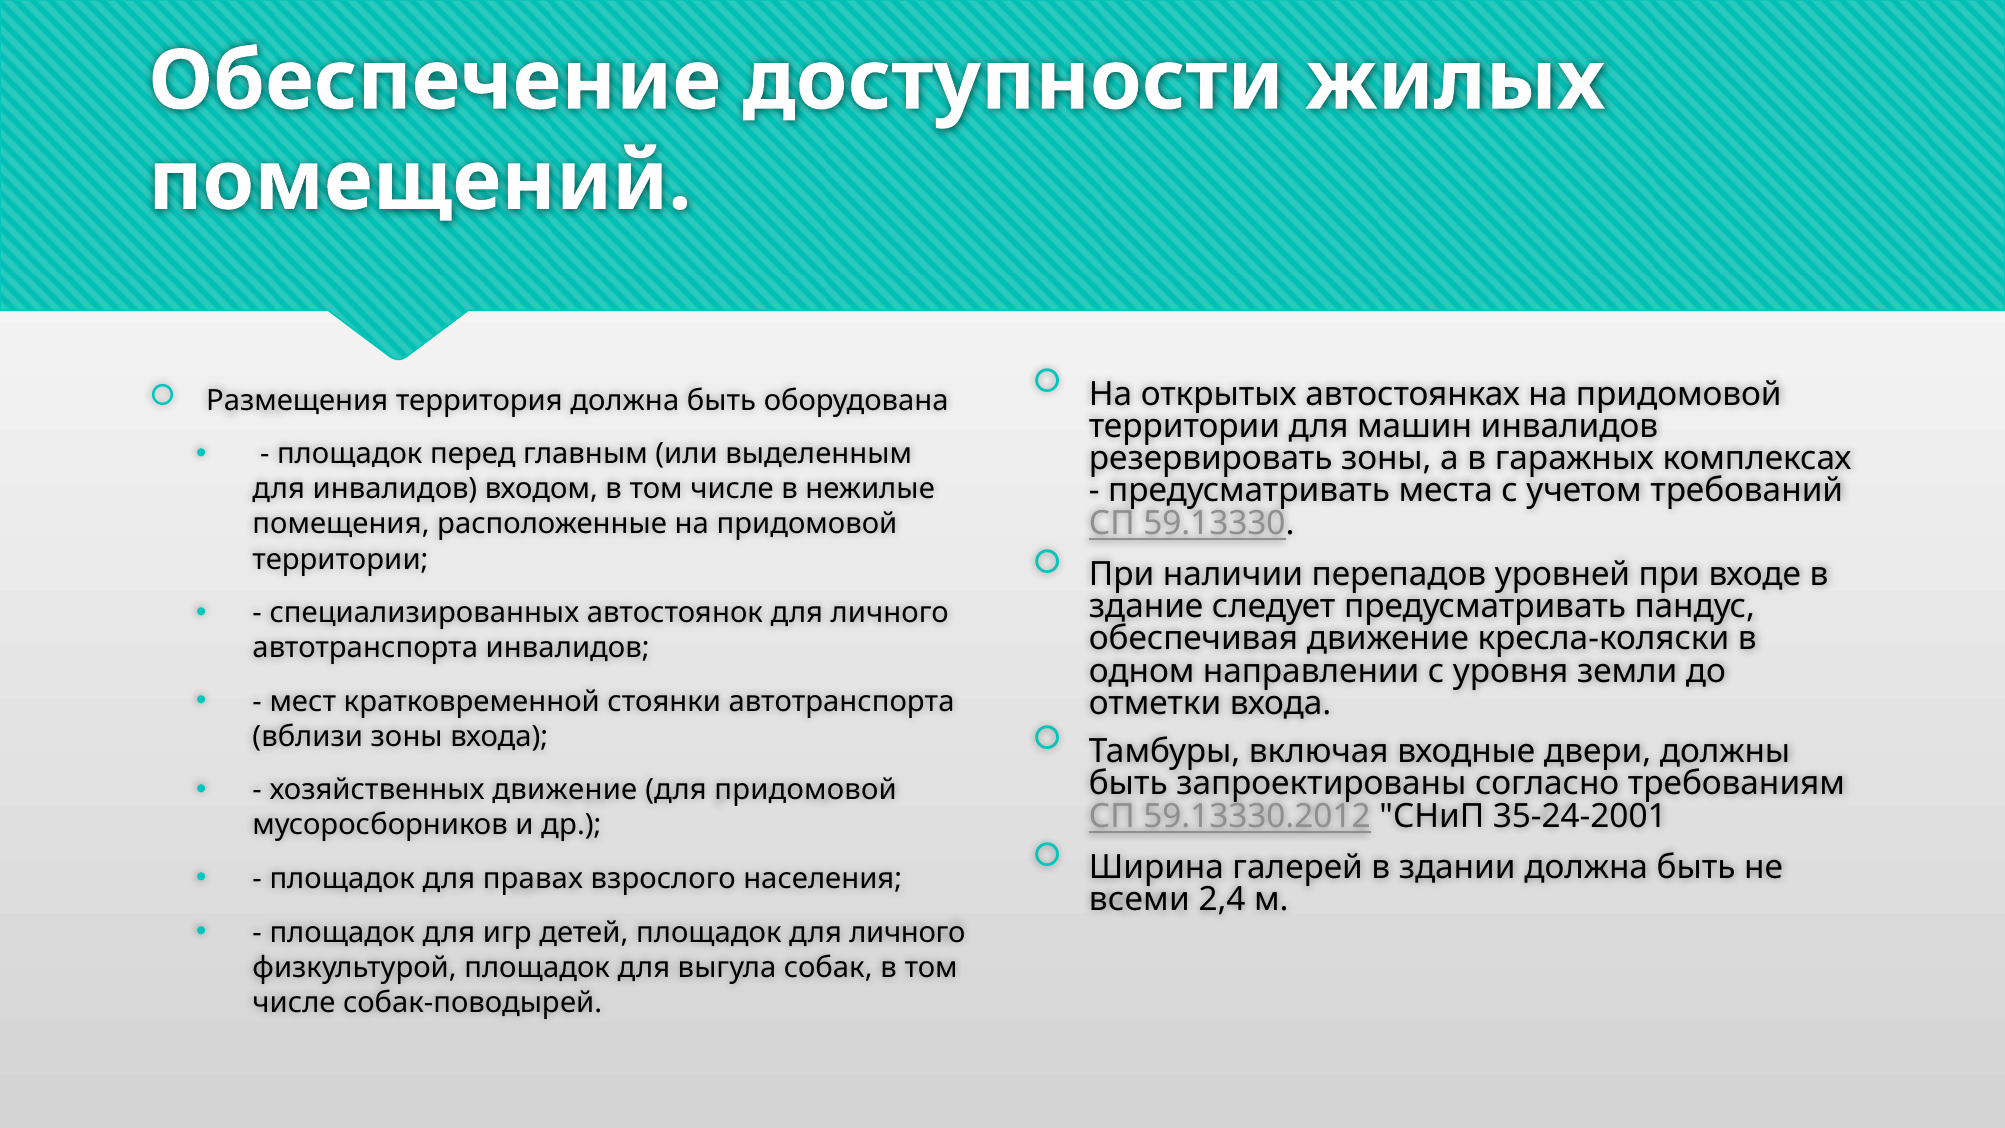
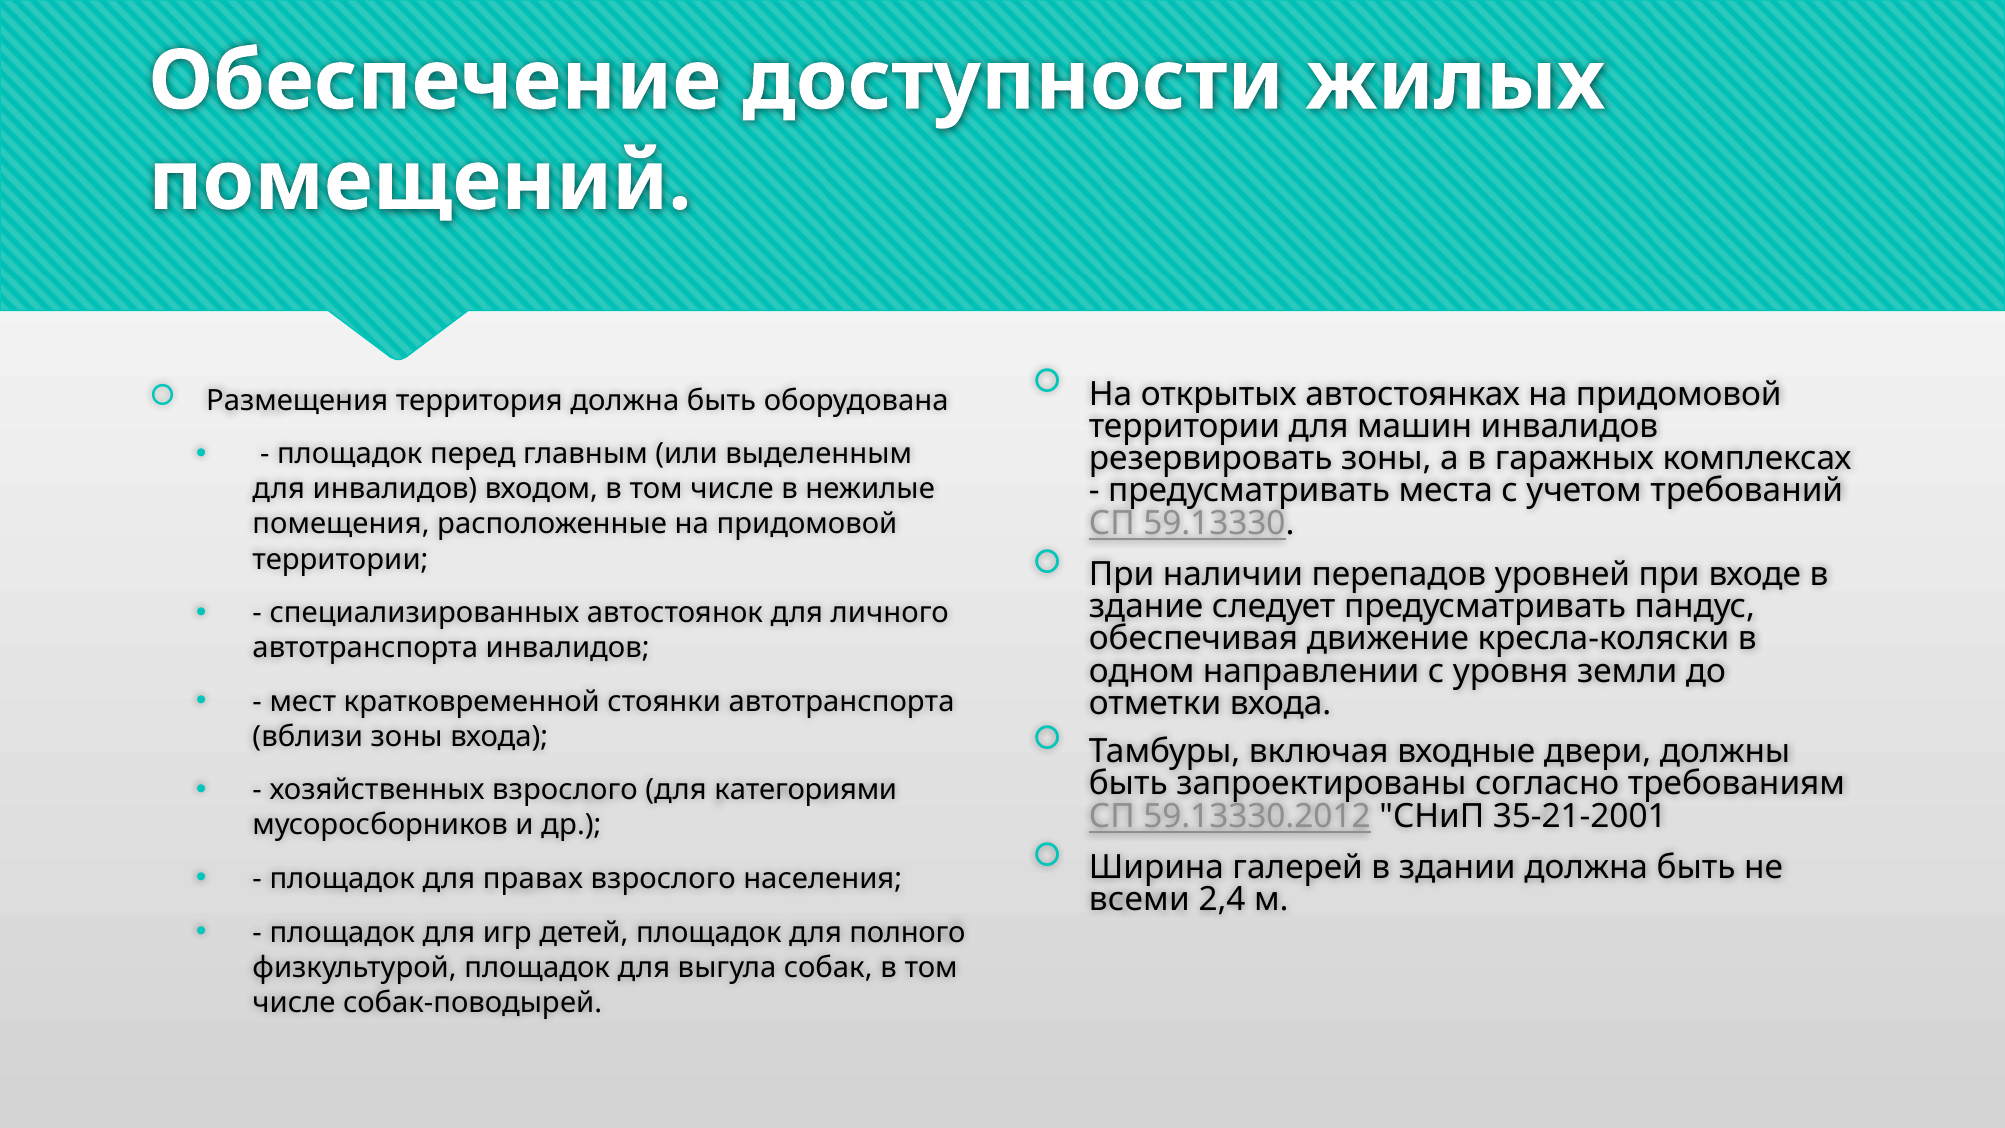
хозяйственных движение: движение -> взрослого
для придомовой: придомовой -> категориями
35-24-2001: 35-24-2001 -> 35-21-2001
площадок для личного: личного -> полного
